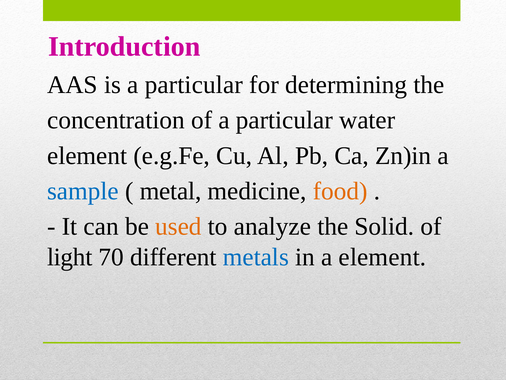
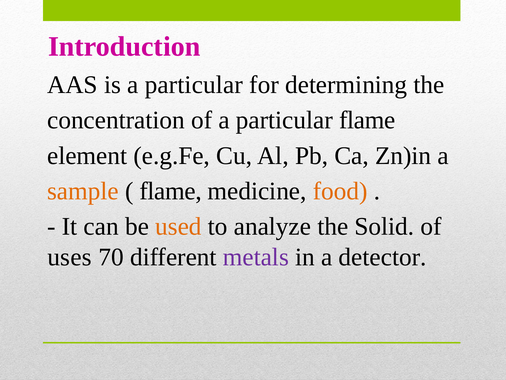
particular water: water -> flame
sample colour: blue -> orange
metal at (171, 191): metal -> flame
light: light -> uses
metals colour: blue -> purple
a element: element -> detector
